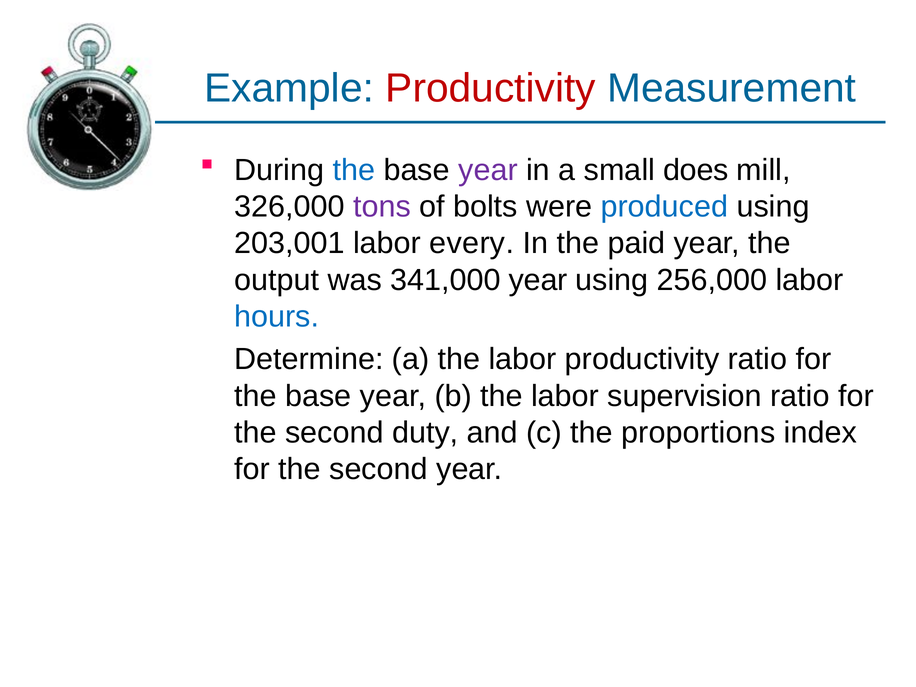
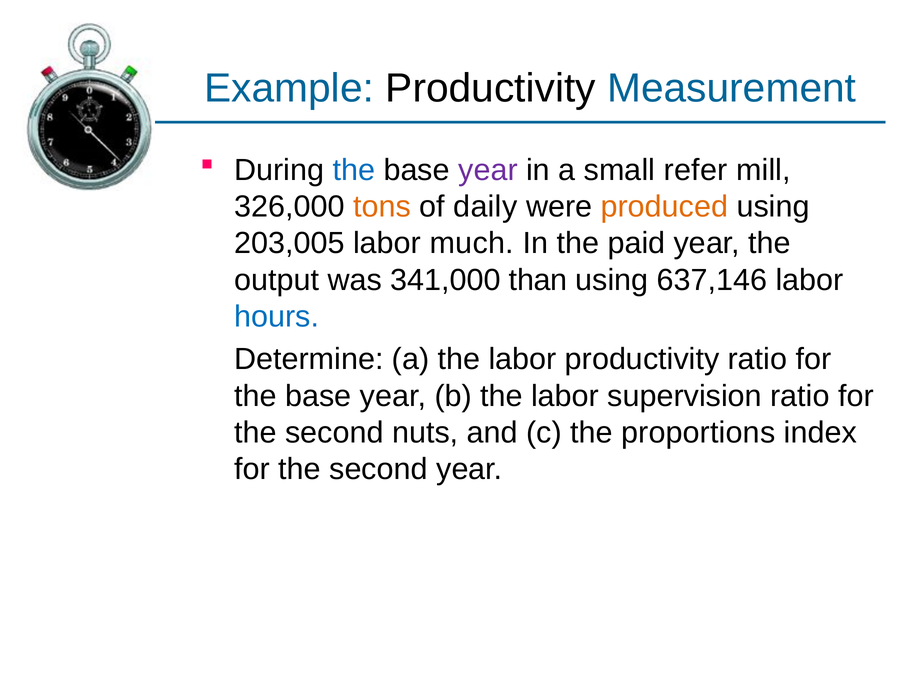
Productivity at (491, 88) colour: red -> black
does: does -> refer
tons colour: purple -> orange
bolts: bolts -> daily
produced colour: blue -> orange
203,001: 203,001 -> 203,005
every: every -> much
341,000 year: year -> than
256,000: 256,000 -> 637,146
duty: duty -> nuts
